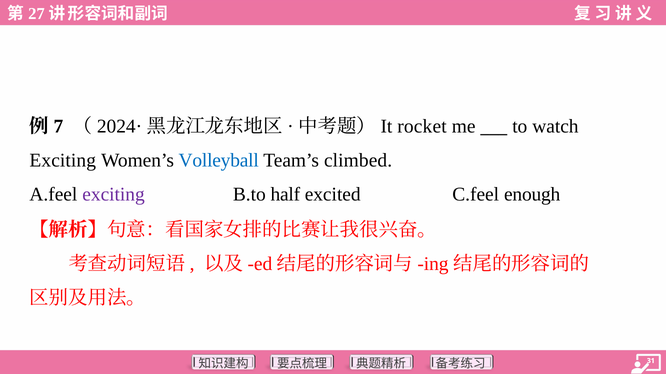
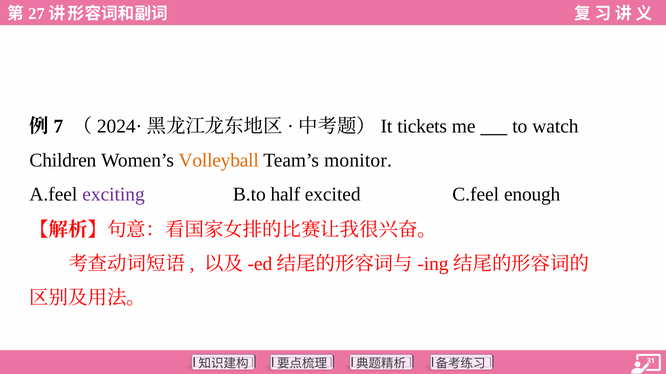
rocket: rocket -> tickets
Exciting at (63, 161): Exciting -> Children
Volleyball colour: blue -> orange
climbed: climbed -> monitor
